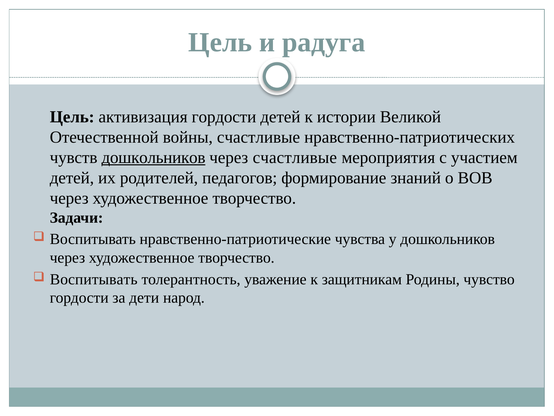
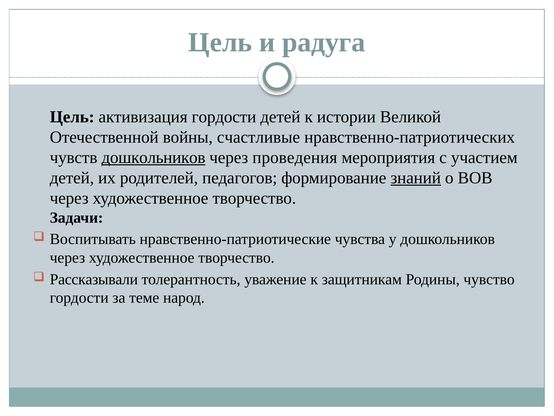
через счастливые: счастливые -> проведения
знаний underline: none -> present
Воспитывать at (94, 279): Воспитывать -> Рассказывали
дети: дети -> теме
